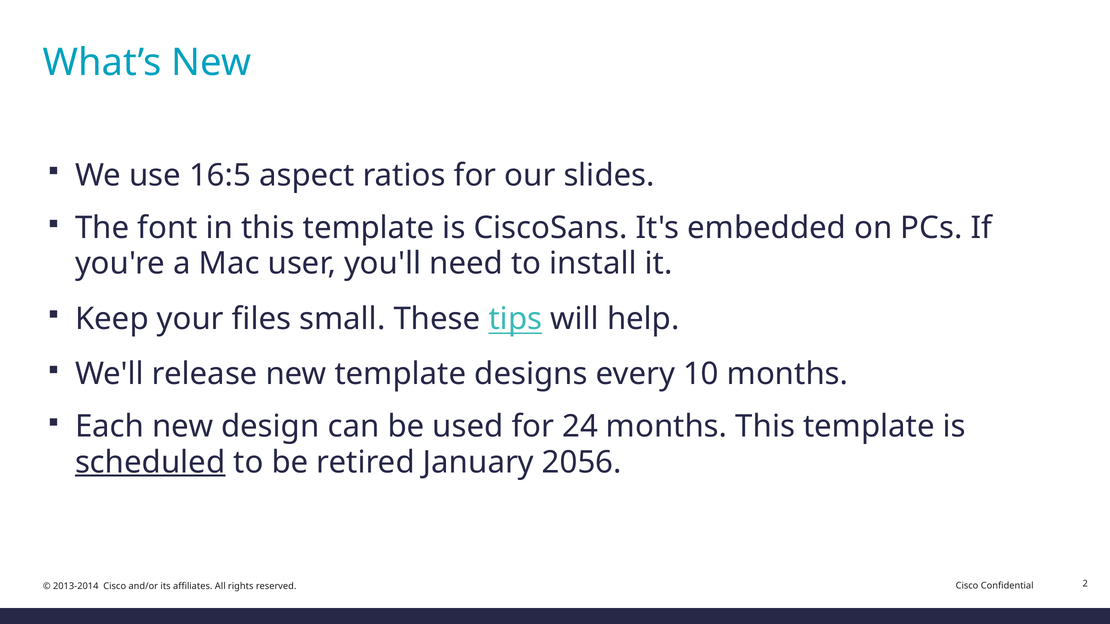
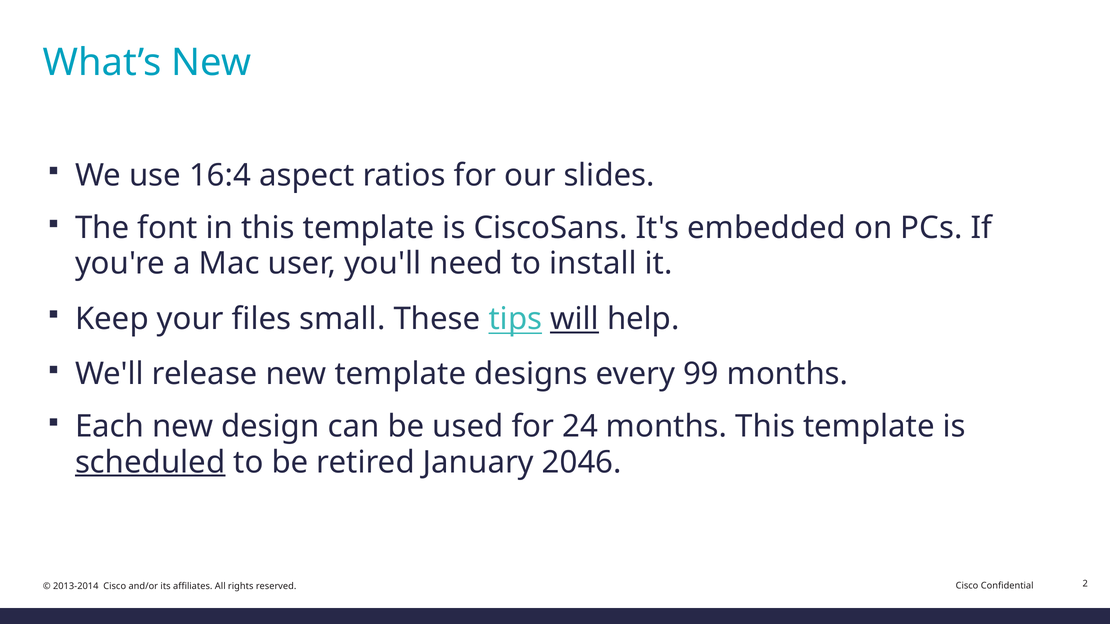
16:5: 16:5 -> 16:4
will underline: none -> present
10: 10 -> 99
2056: 2056 -> 2046
